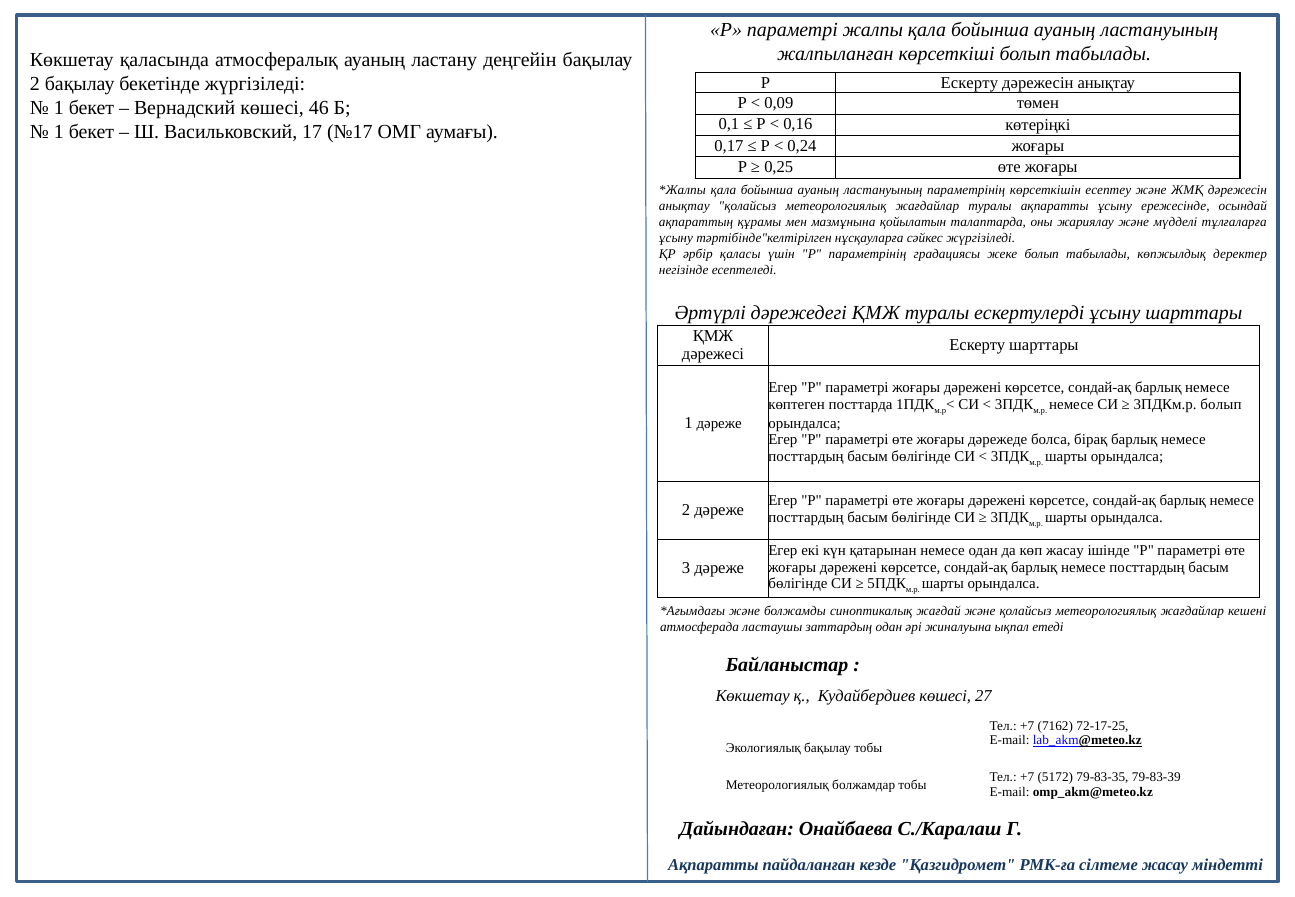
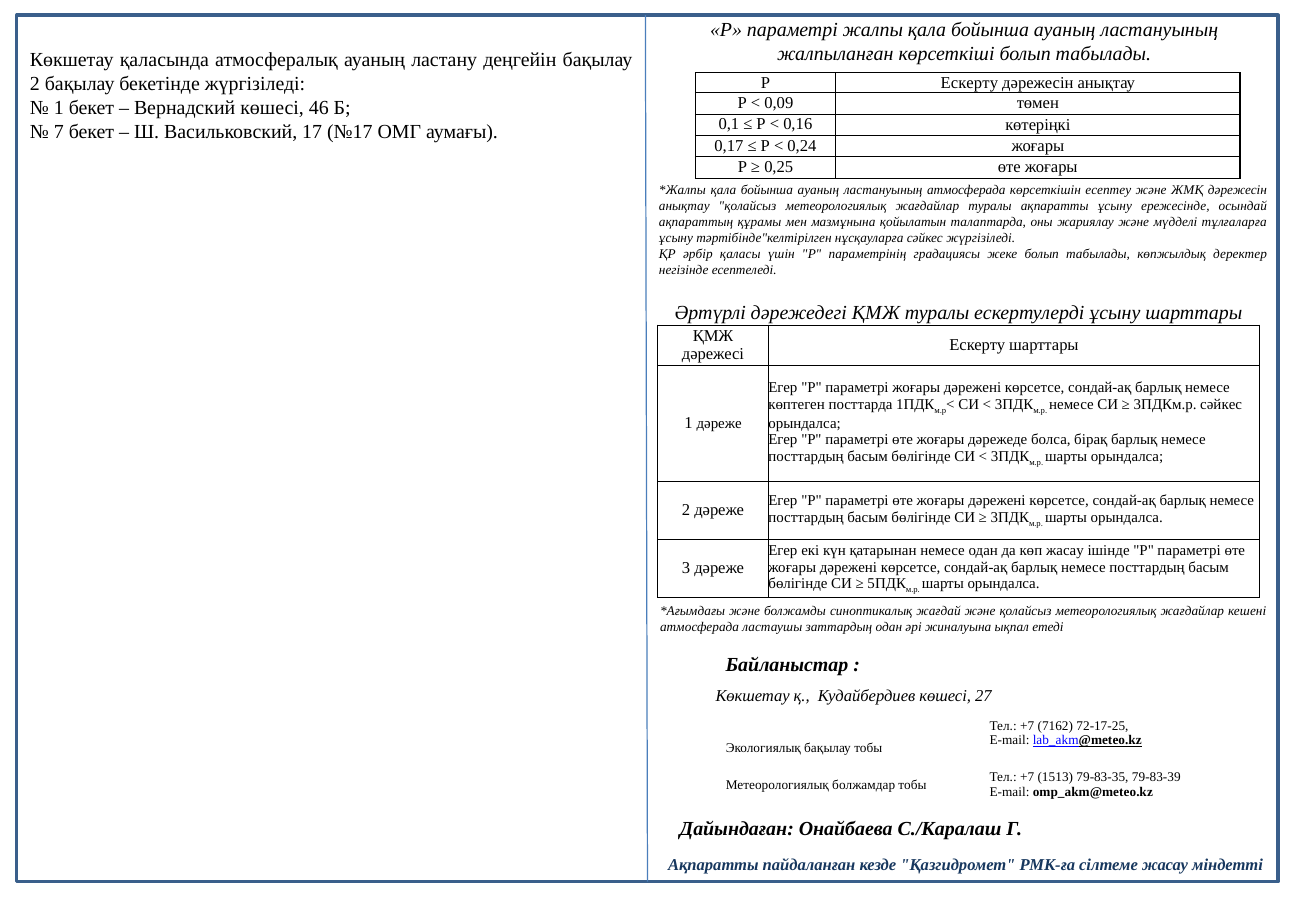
1 at (59, 132): 1 -> 7
ластануының параметрінің: параметрінің -> атмосферада
3ПДКм.р болып: болып -> сәйкес
5172: 5172 -> 1513
